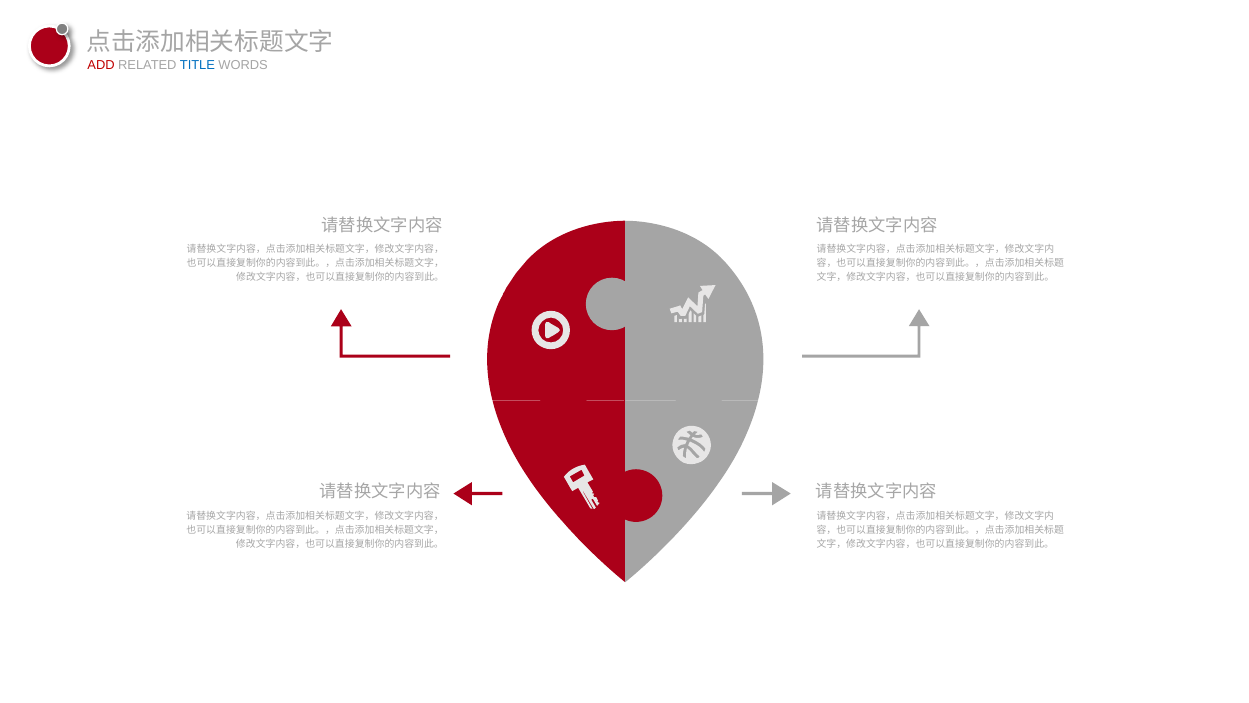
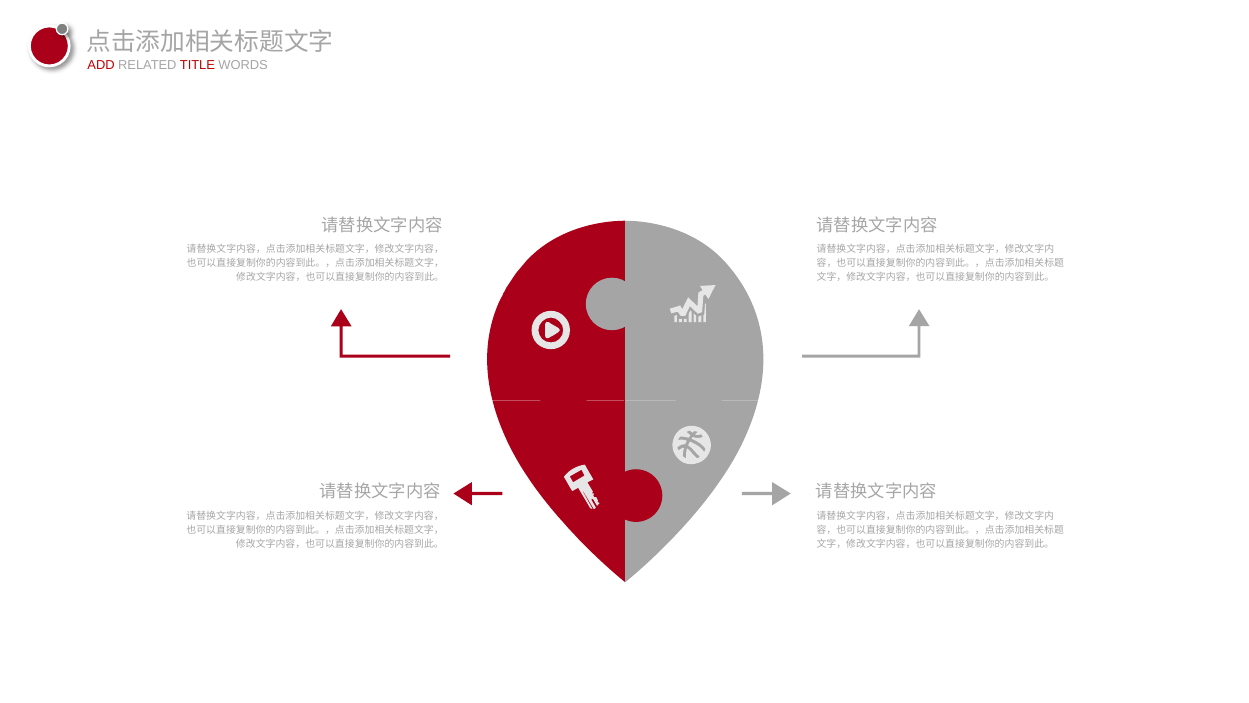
TITLE colour: blue -> red
